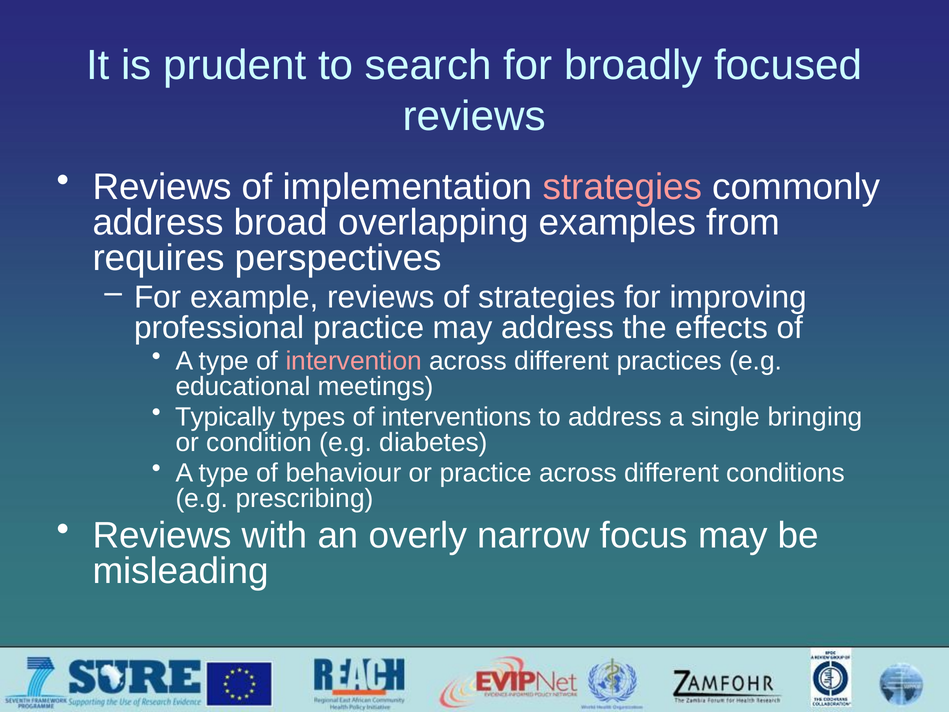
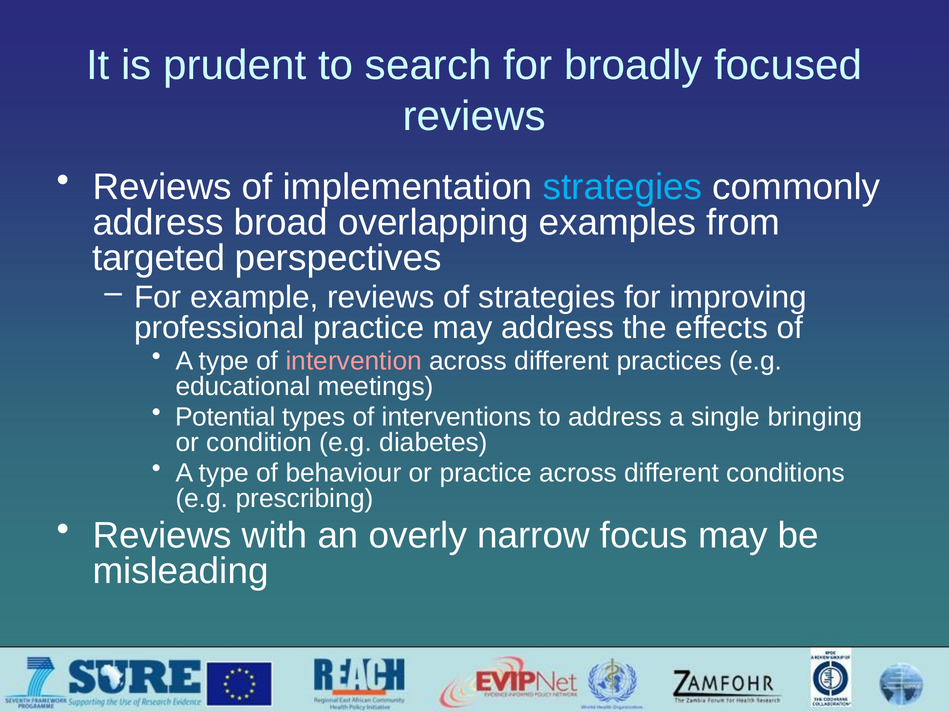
strategies at (623, 187) colour: pink -> light blue
requires: requires -> targeted
Typically: Typically -> Potential
